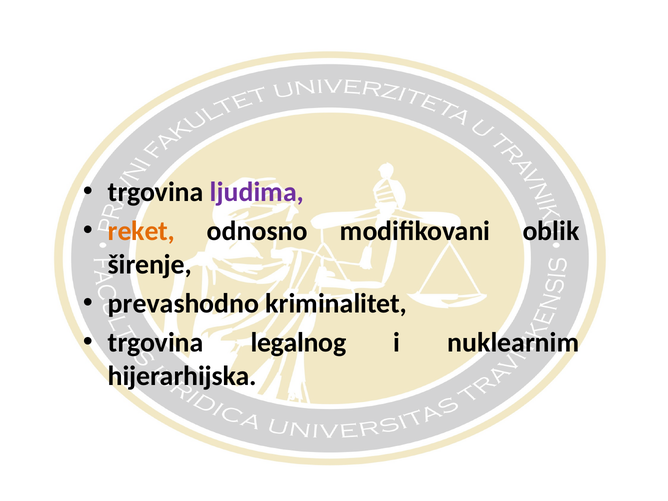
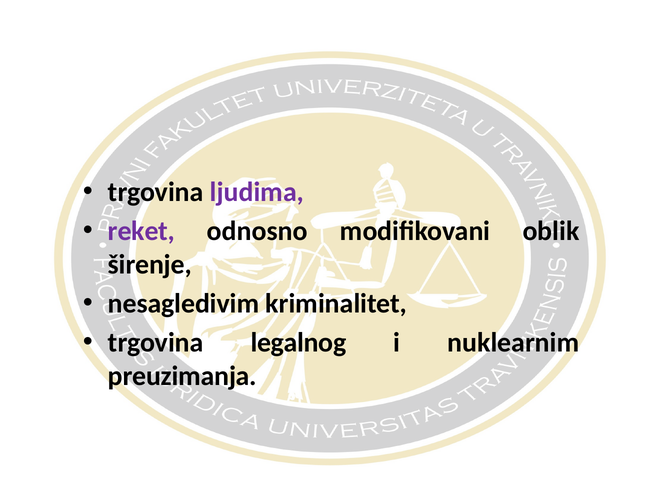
reket colour: orange -> purple
prevashodno: prevashodno -> nesagledivim
hijerarhijska: hijerarhijska -> preuzimanja
